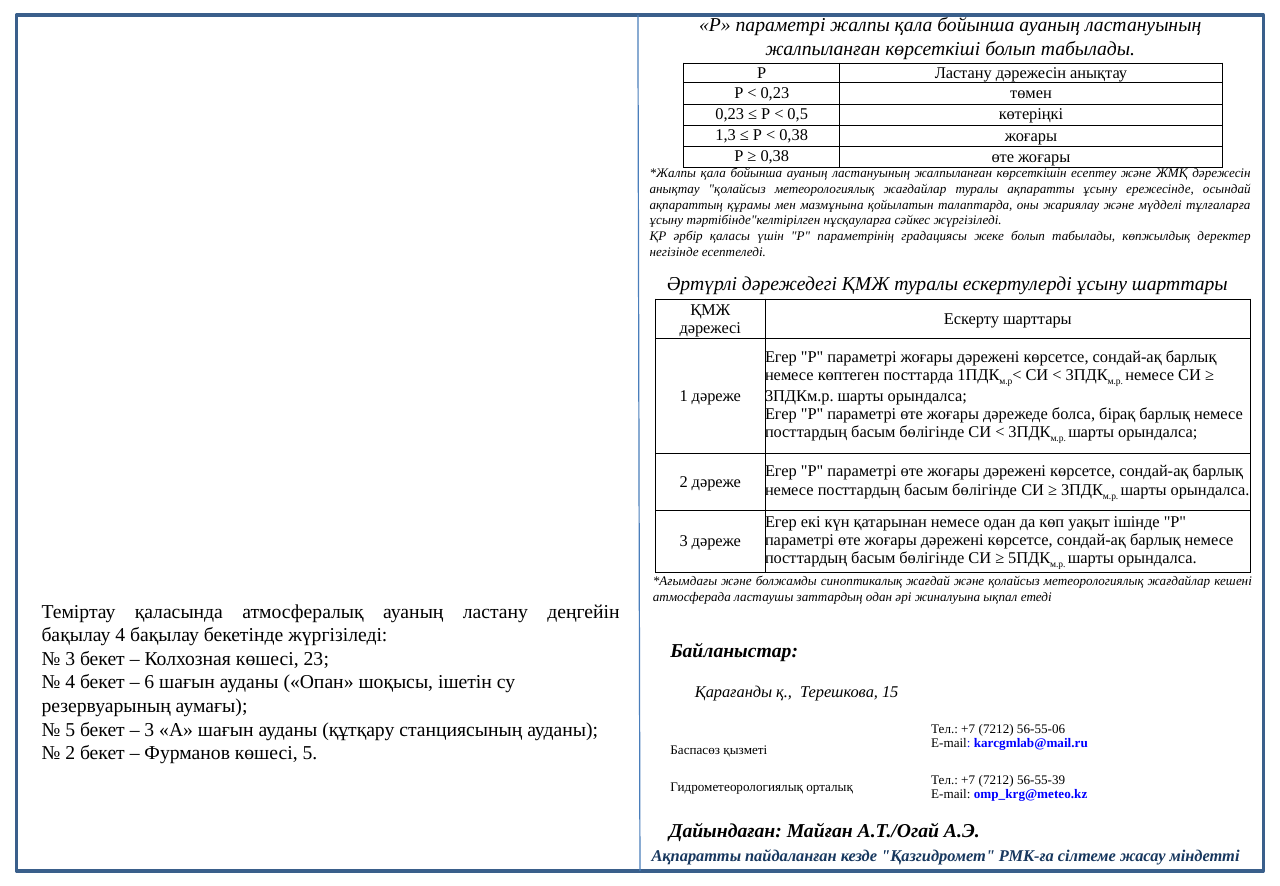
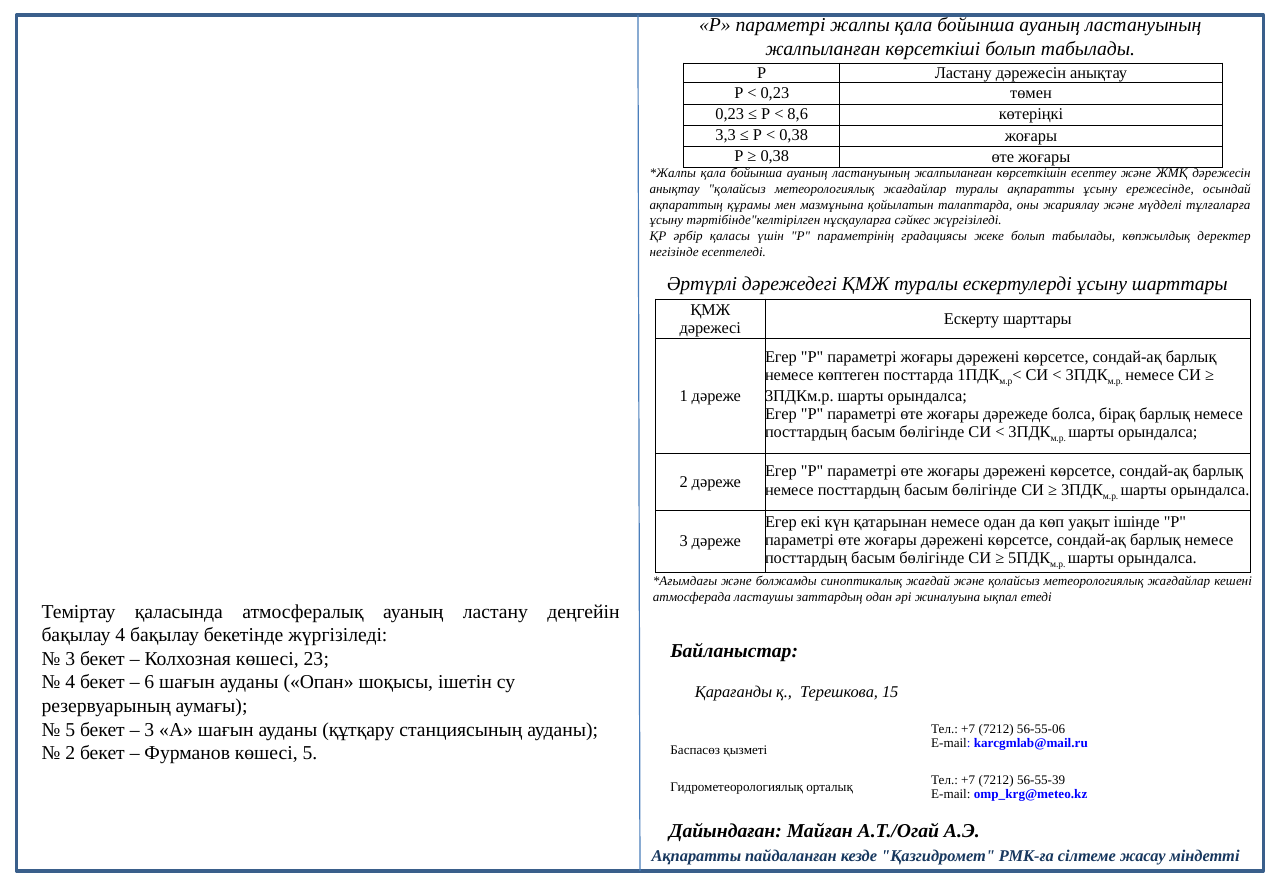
0,5: 0,5 -> 8,6
1,3: 1,3 -> 3,3
